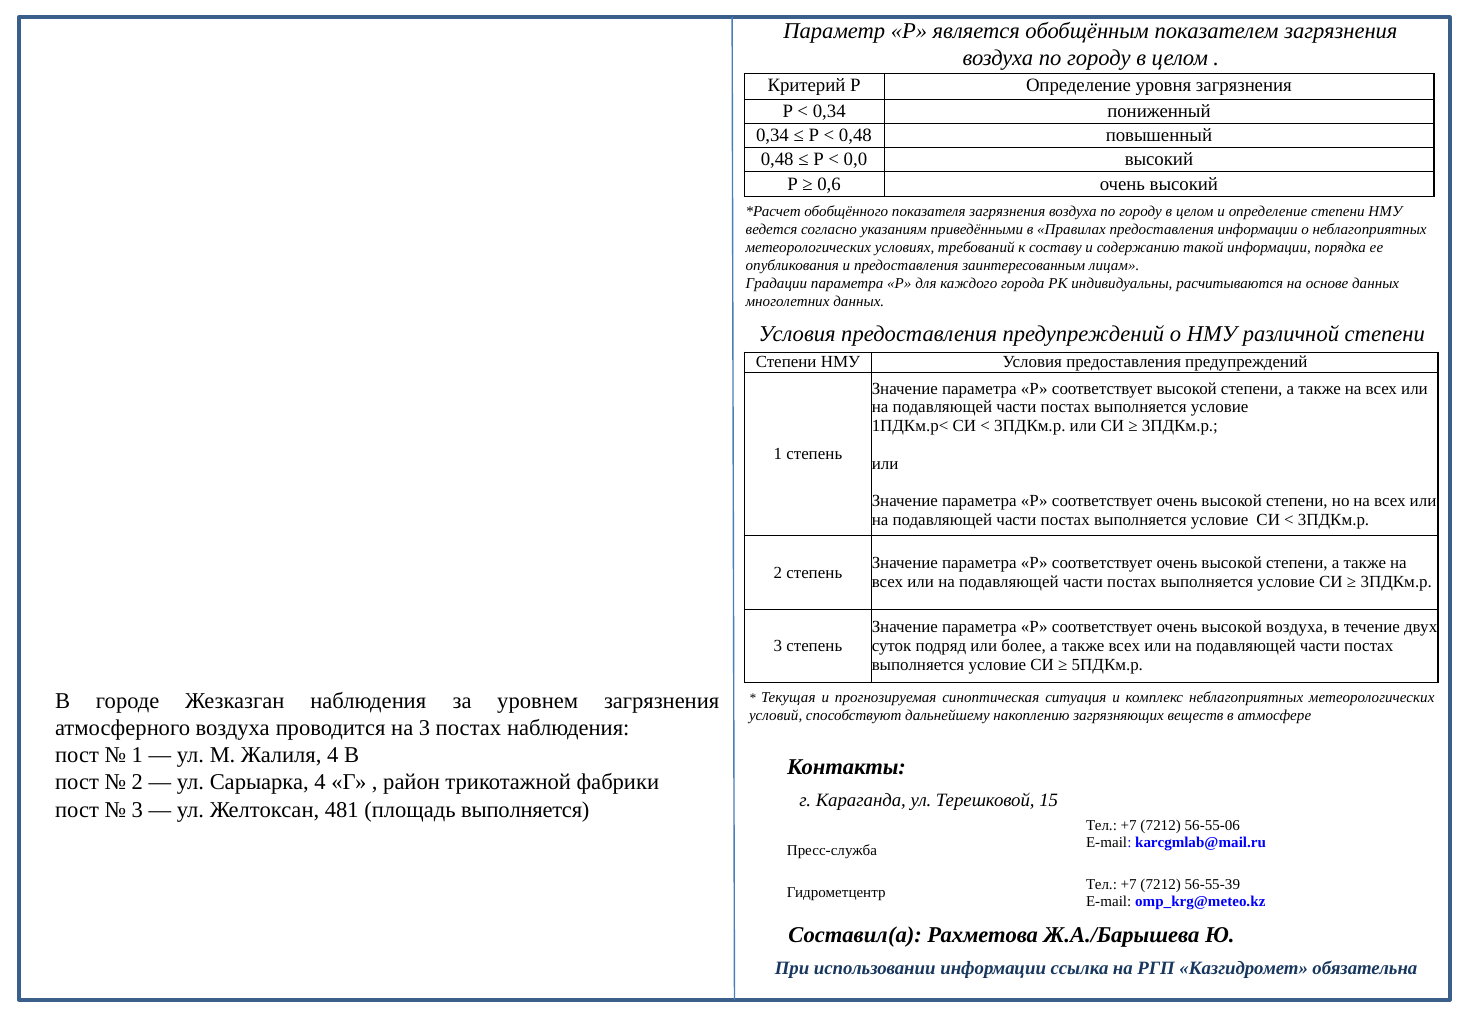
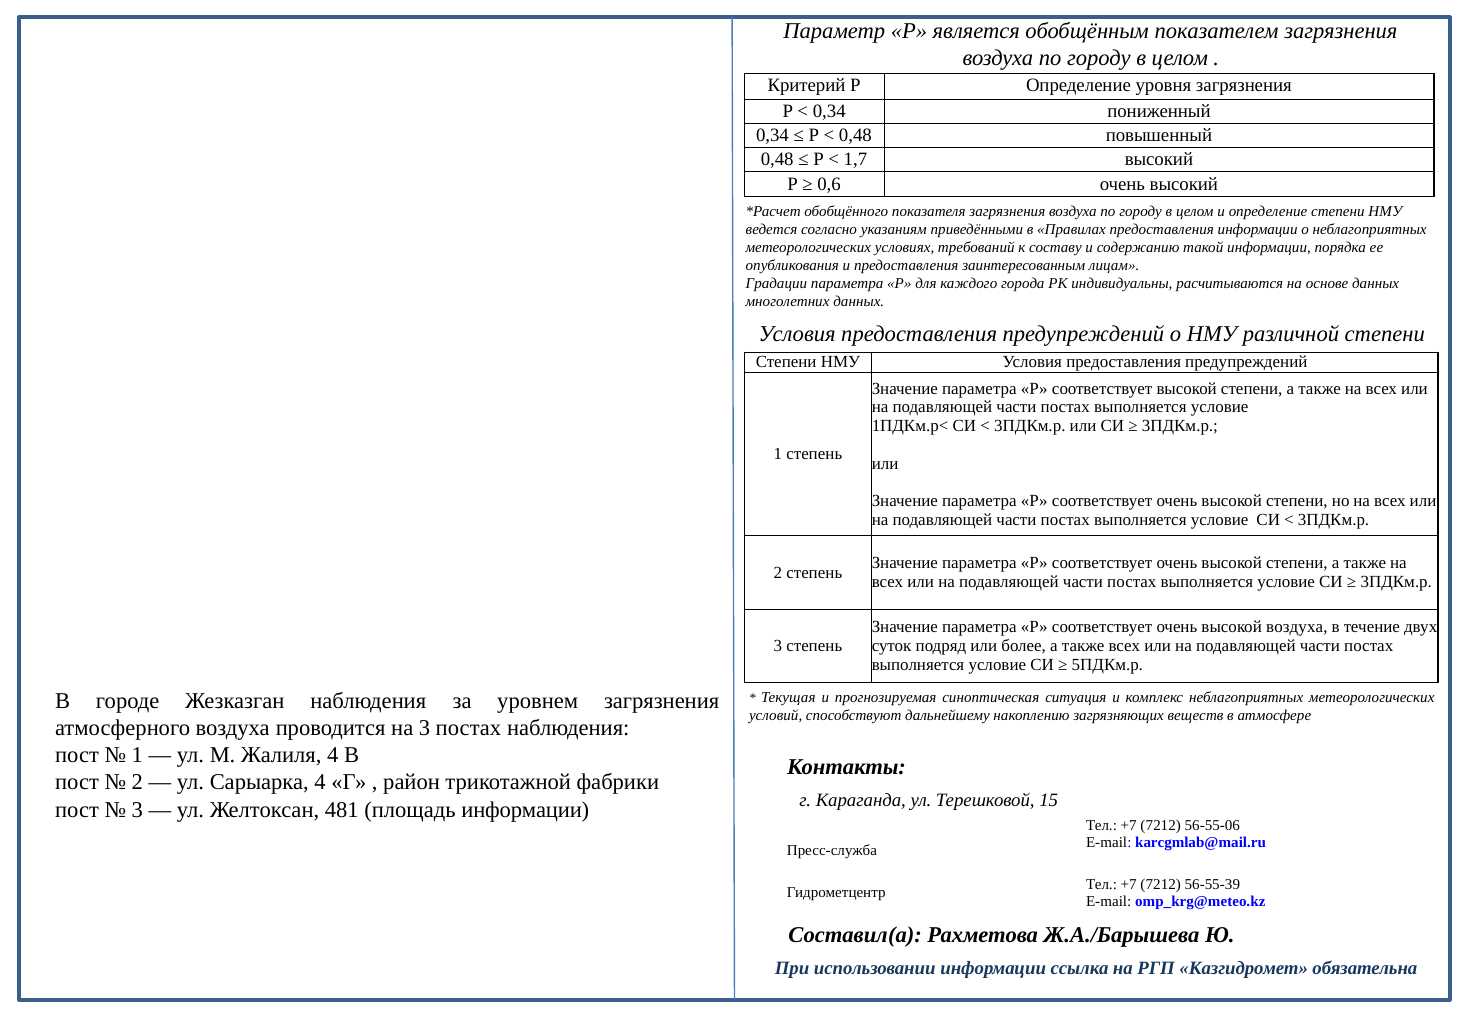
0,0: 0,0 -> 1,7
площадь выполняется: выполняется -> информации
